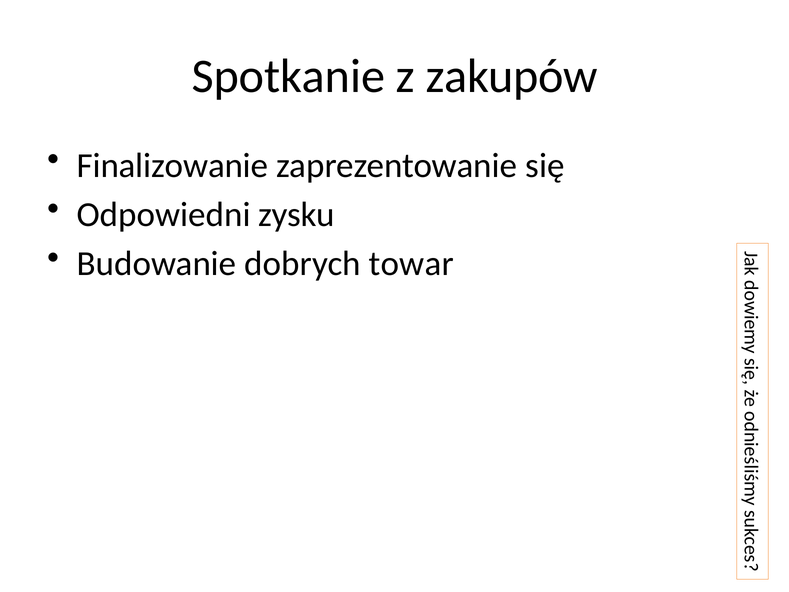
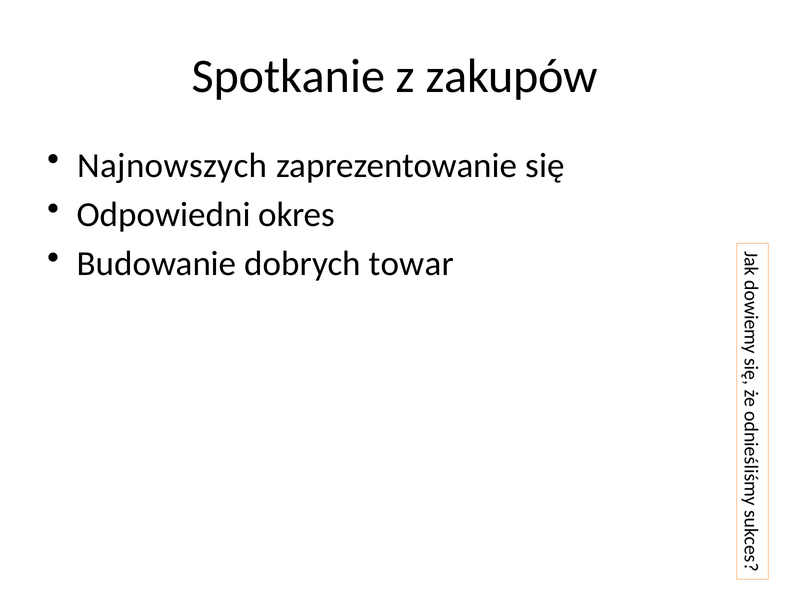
Finalizowanie: Finalizowanie -> Najnowszych
zysku: zysku -> okres
